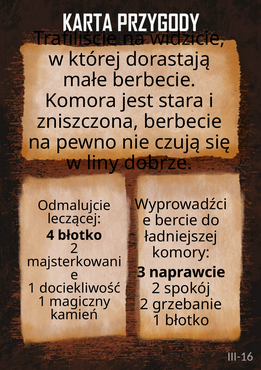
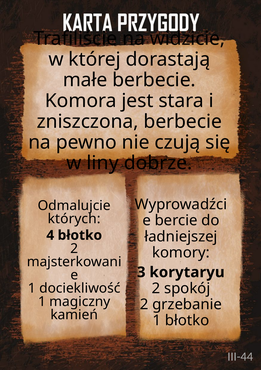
leczącej: leczącej -> których
naprawcie: naprawcie -> korytaryu
III-16: III-16 -> III-44
